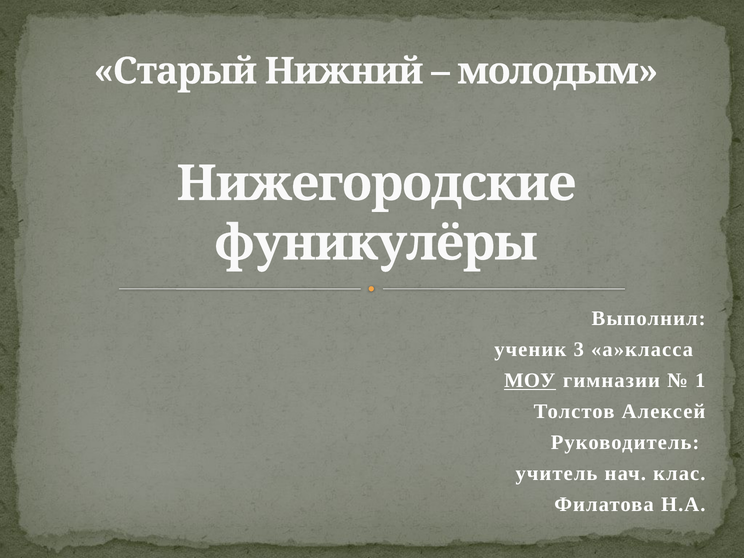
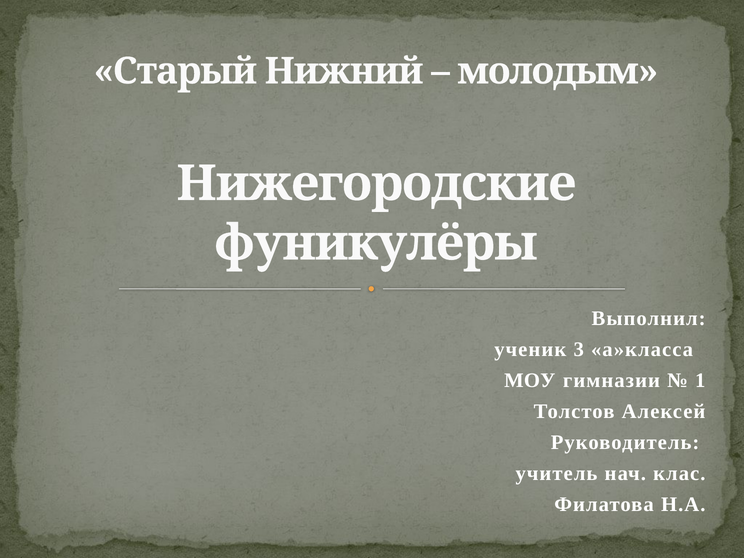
МОУ underline: present -> none
